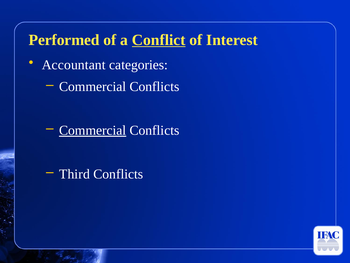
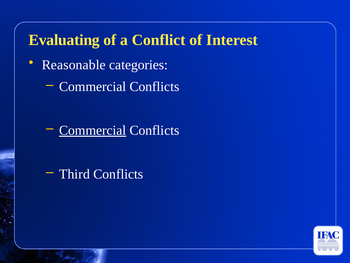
Performed: Performed -> Evaluating
Conflict underline: present -> none
Accountant: Accountant -> Reasonable
